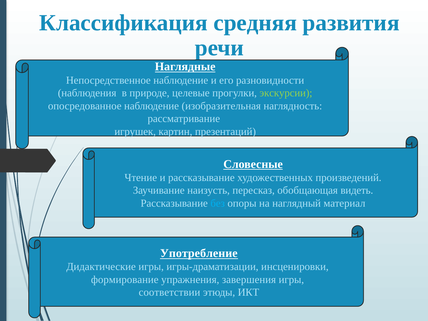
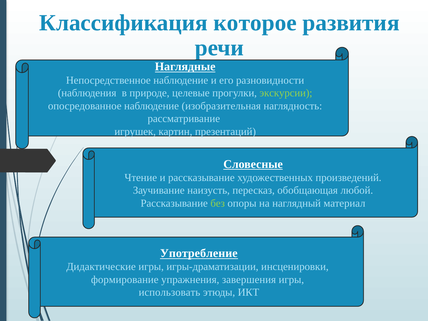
средняя: средняя -> которое
видеть: видеть -> любой
без colour: light blue -> light green
соответствии: соответствии -> использовать
